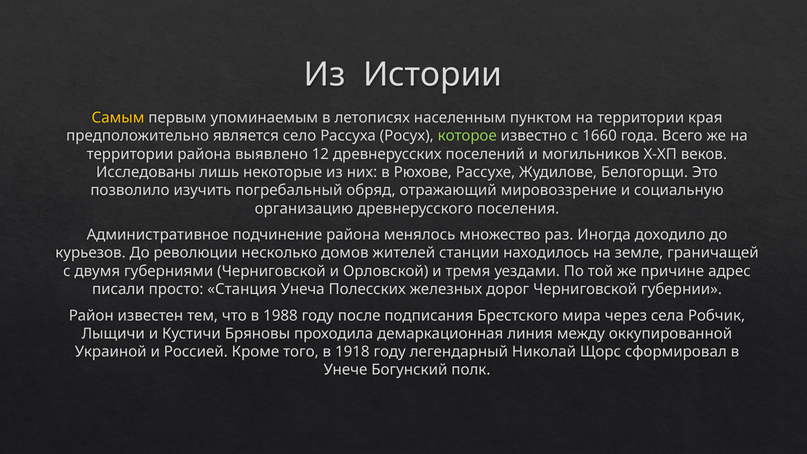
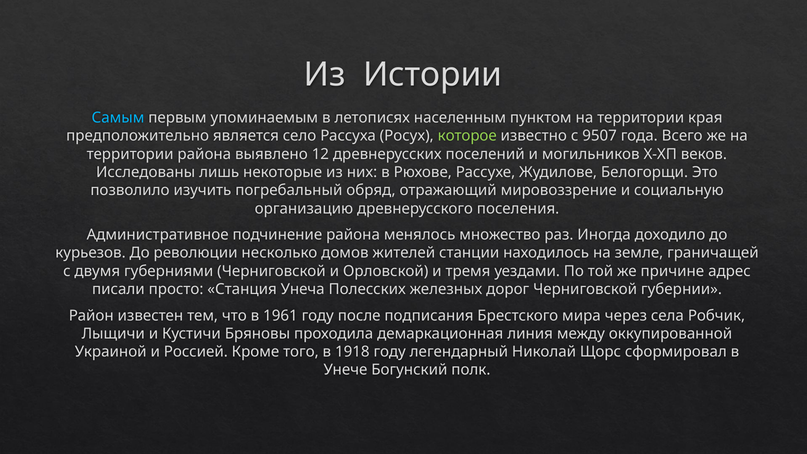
Самым colour: yellow -> light blue
1660: 1660 -> 9507
1988: 1988 -> 1961
